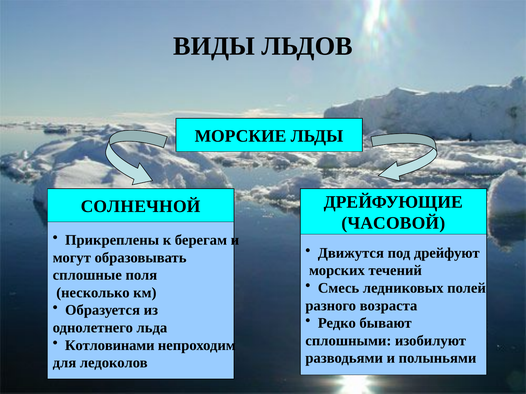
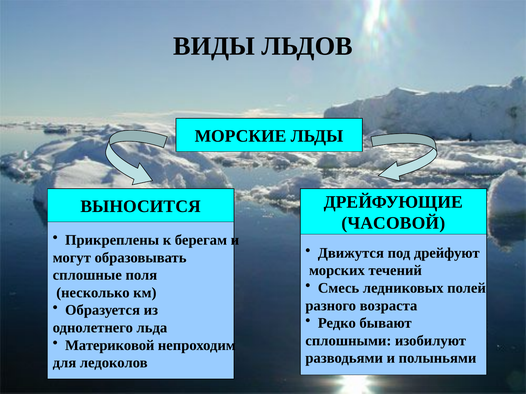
СОЛНЕЧНОЙ: СОЛНЕЧНОЙ -> ВЫНОСИТСЯ
Котловинами: Котловинами -> Материковой
